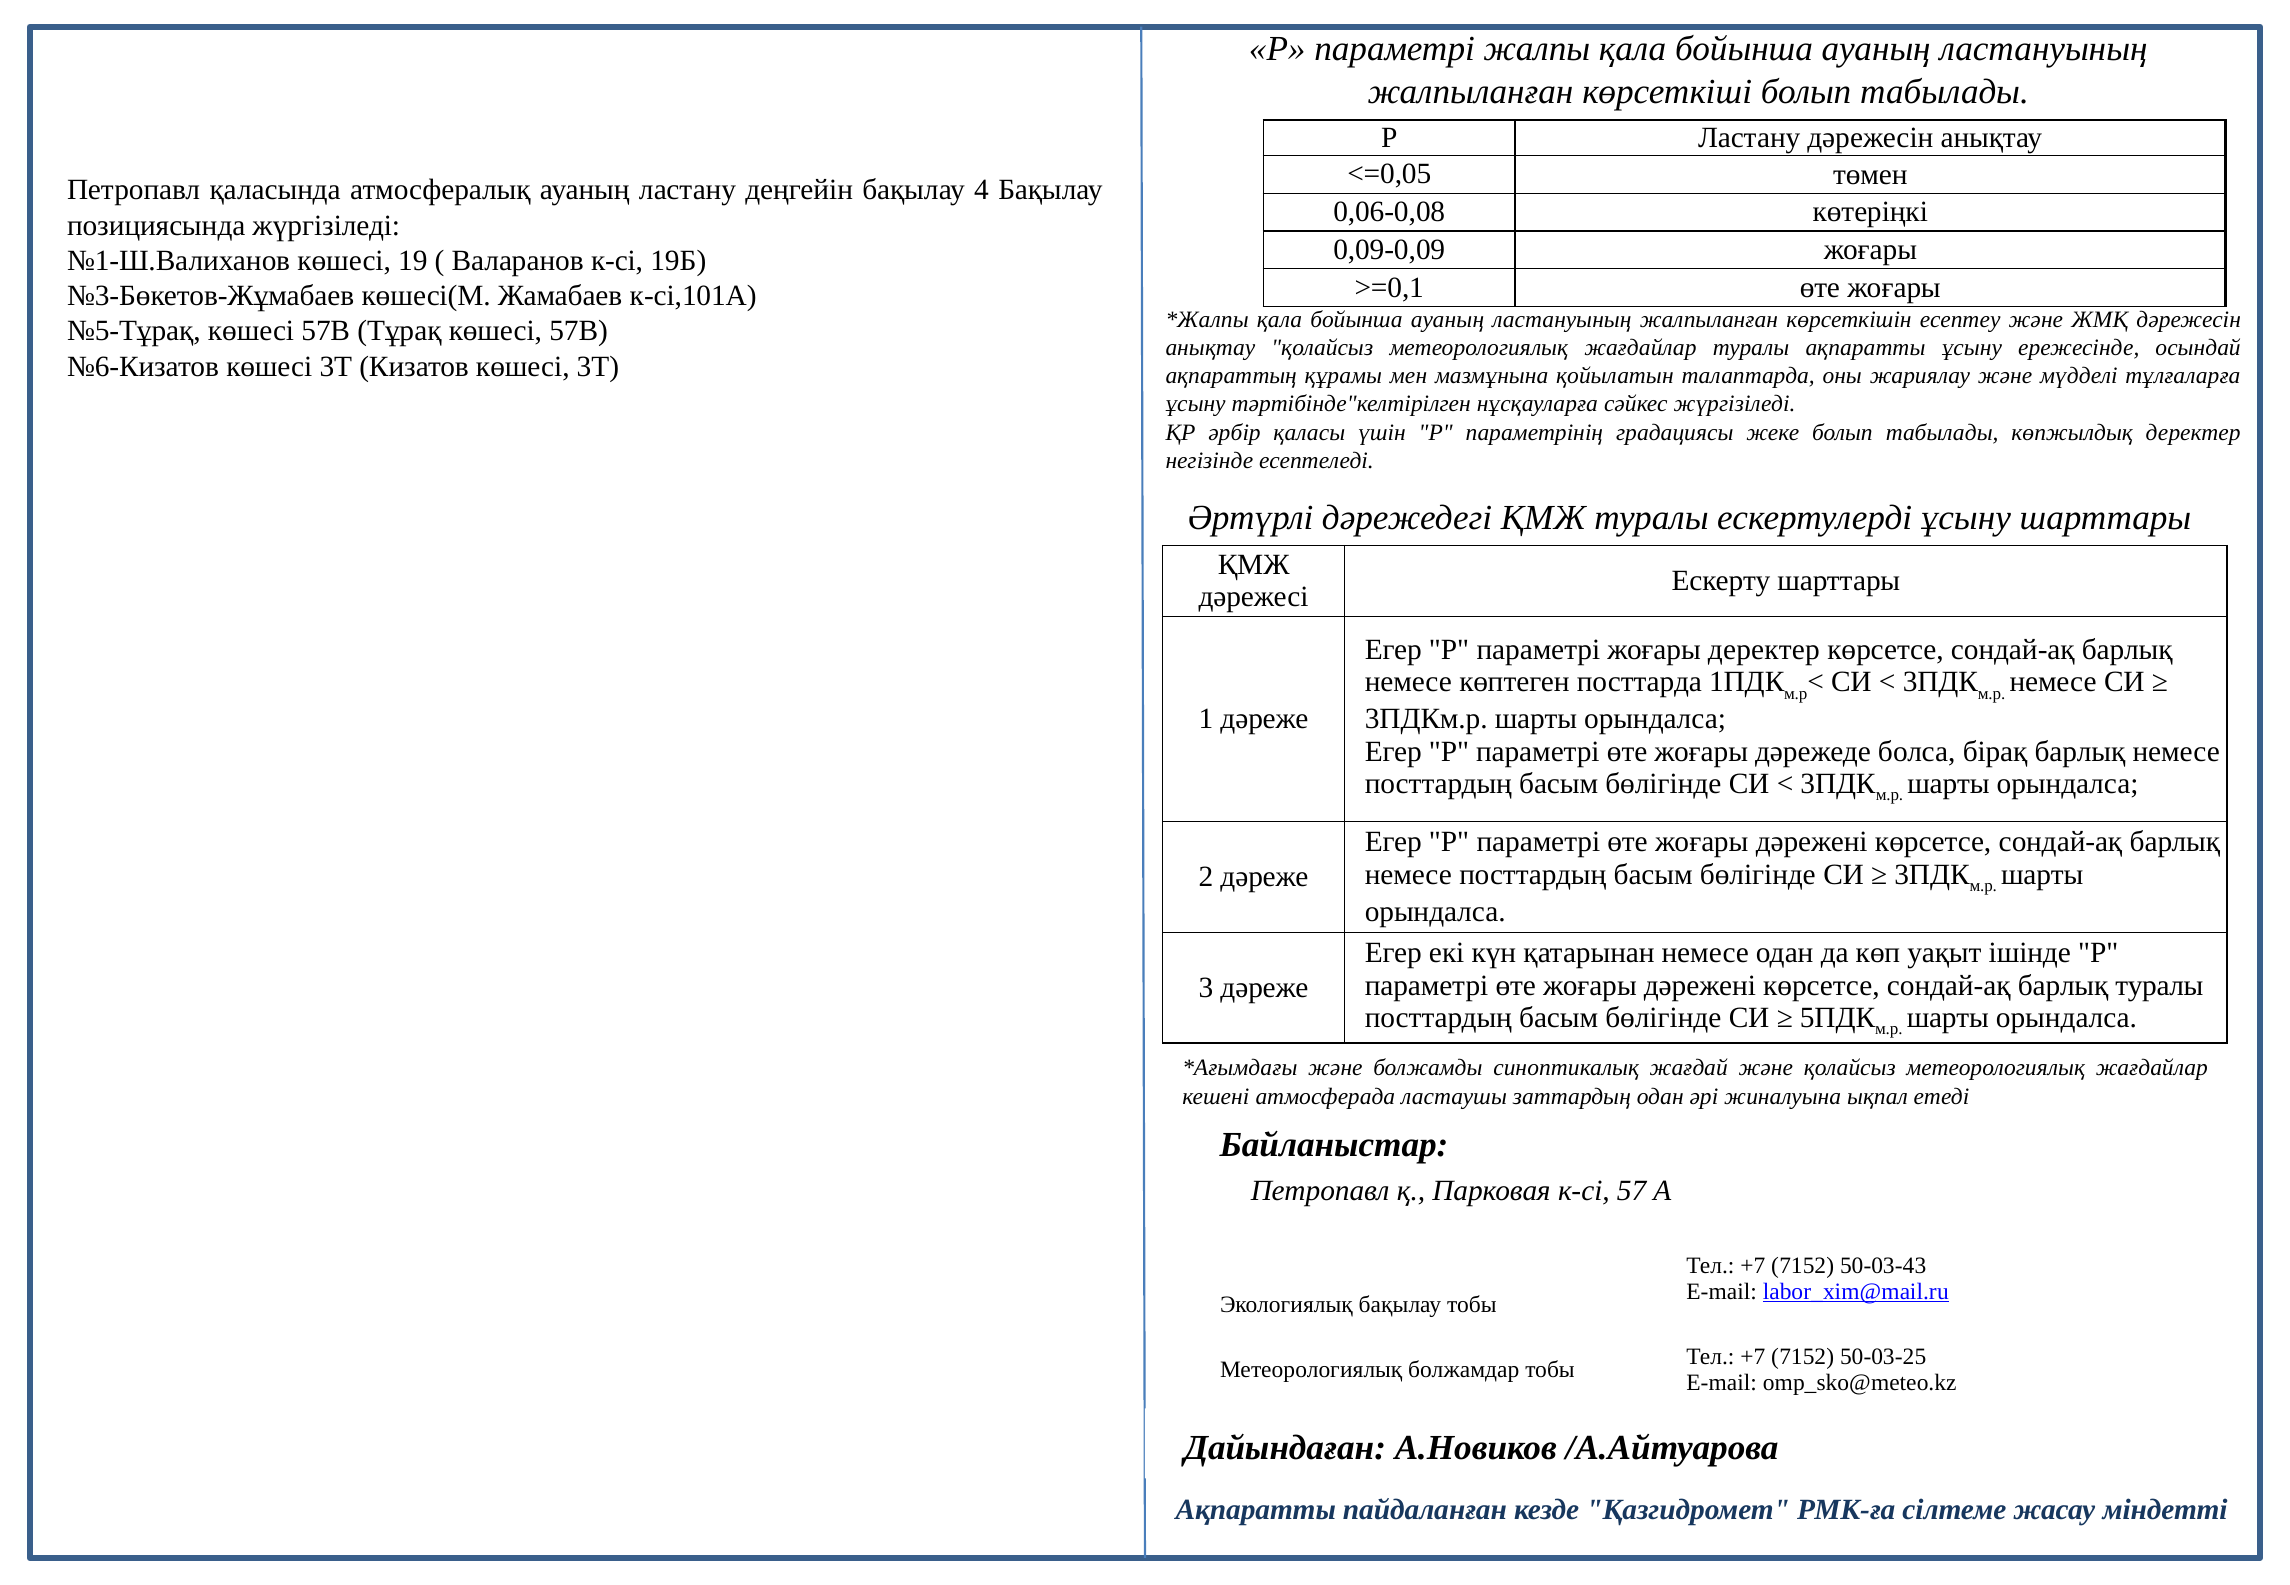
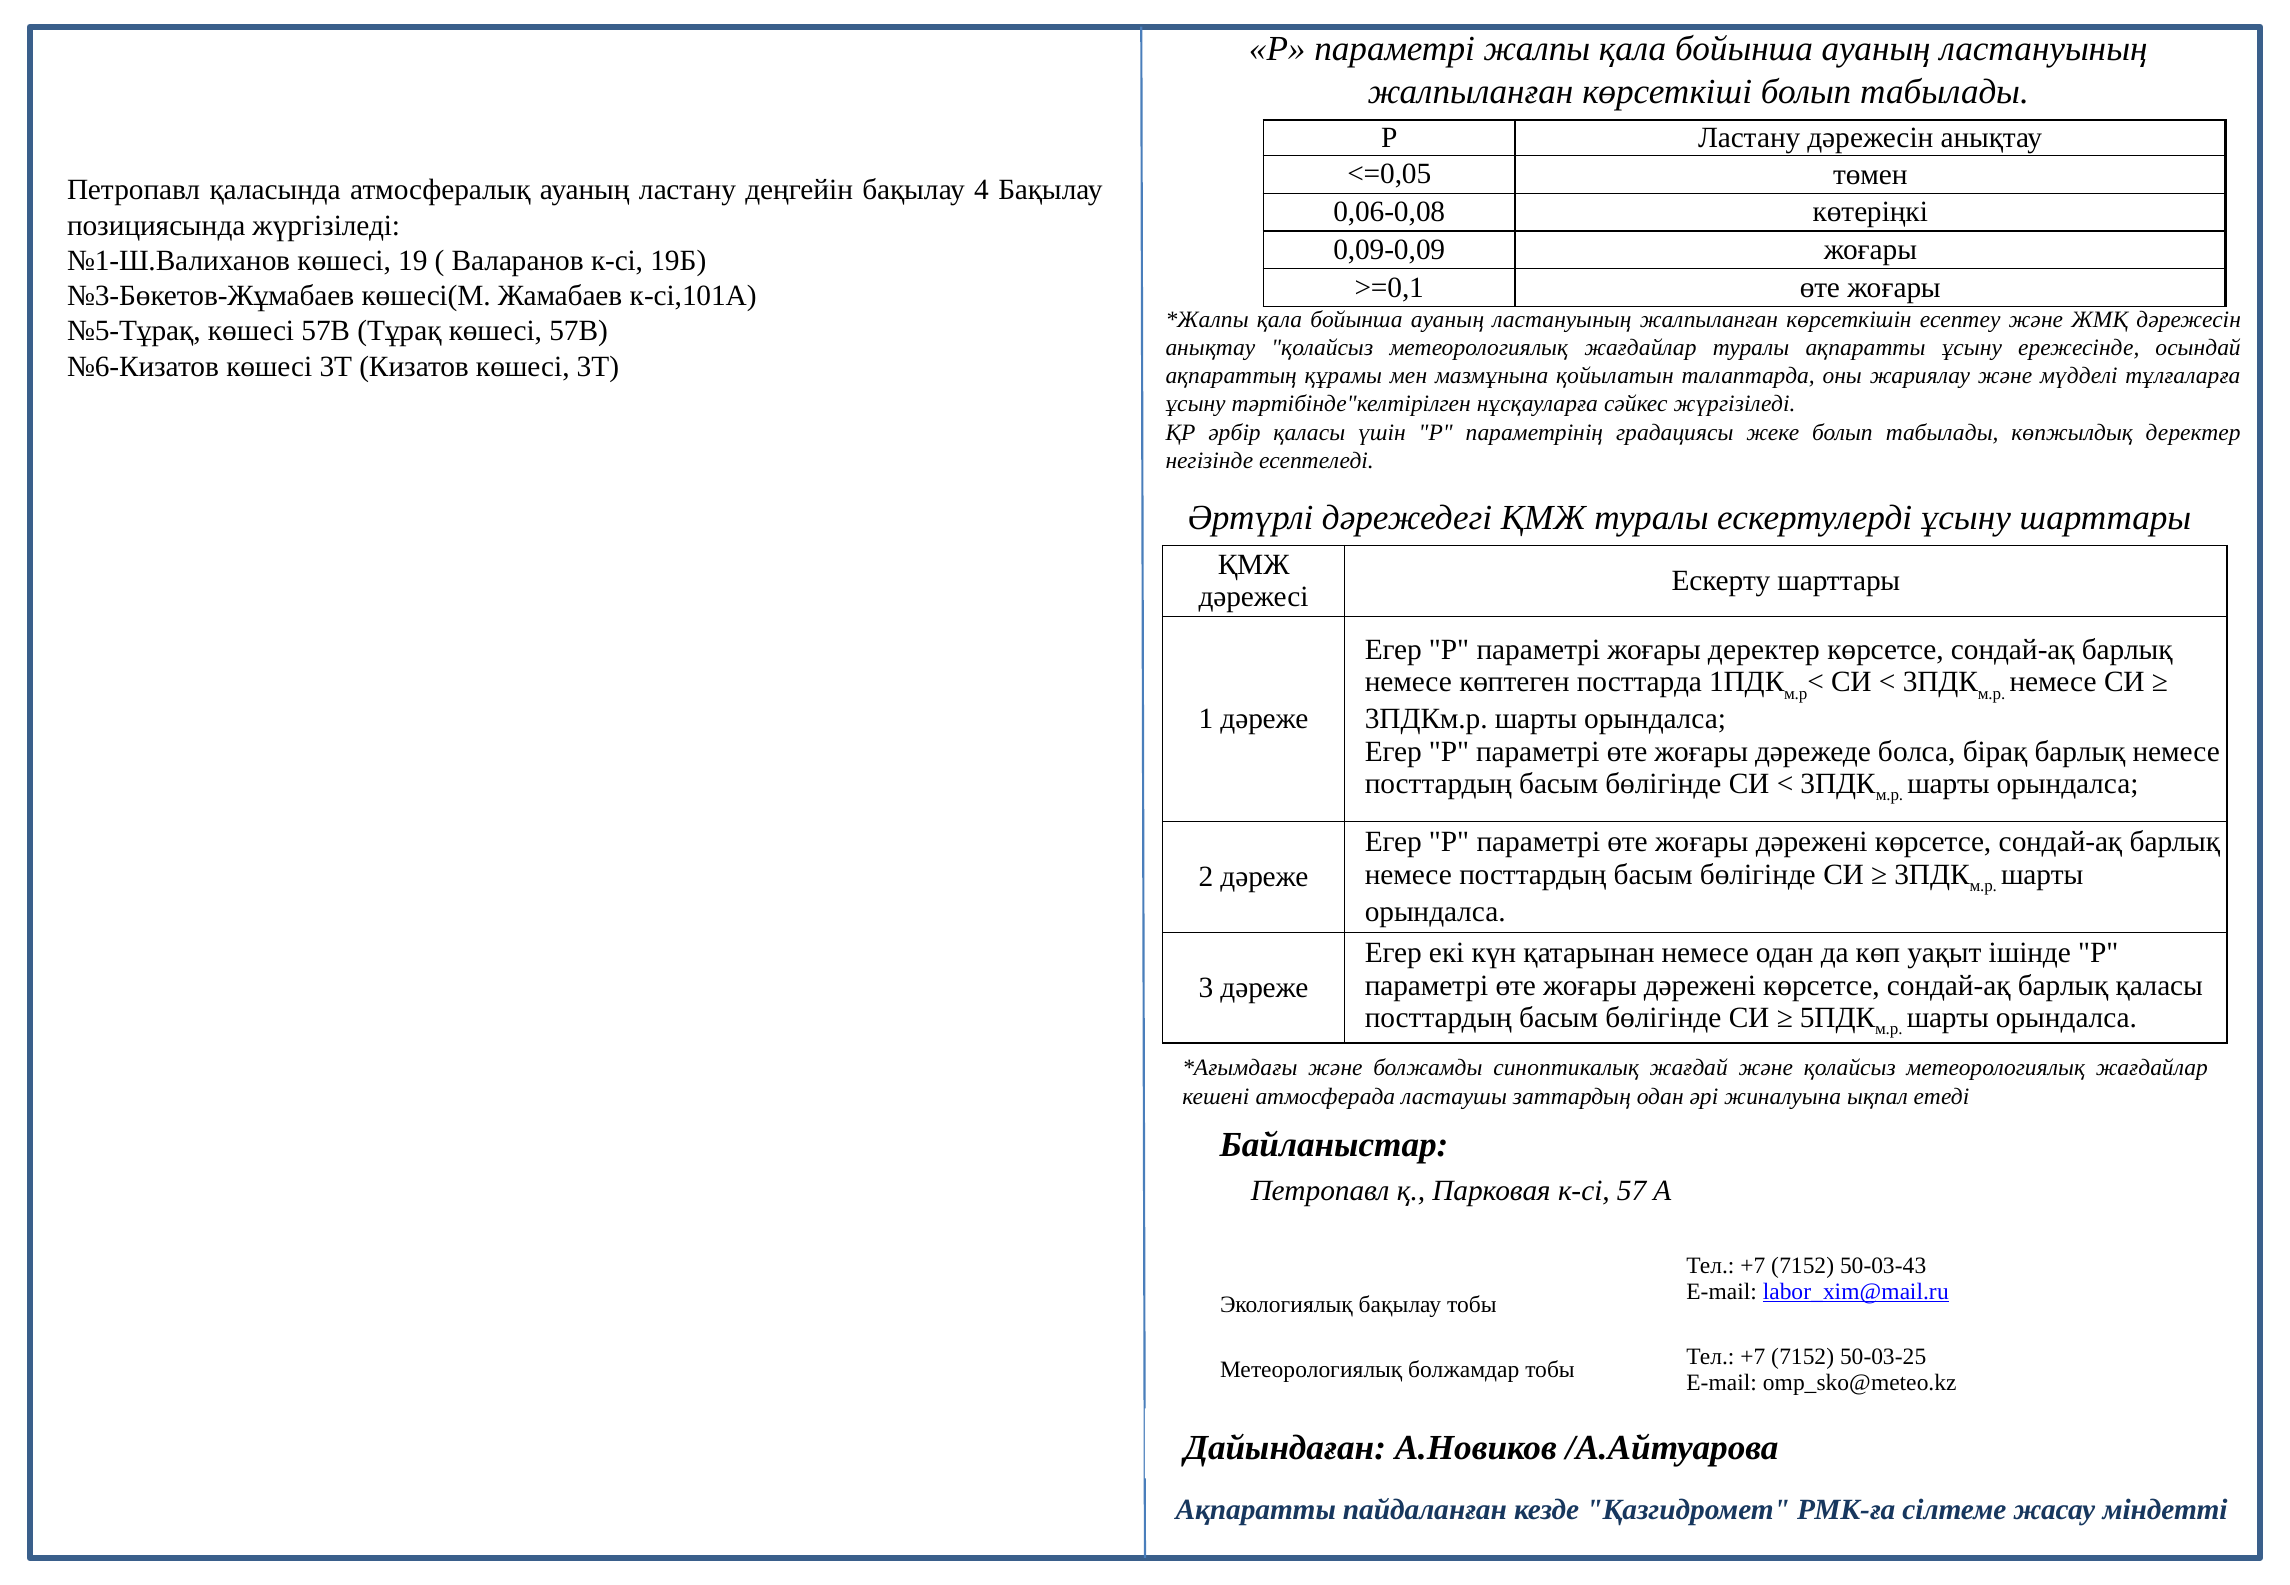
барлық туралы: туралы -> қаласы
